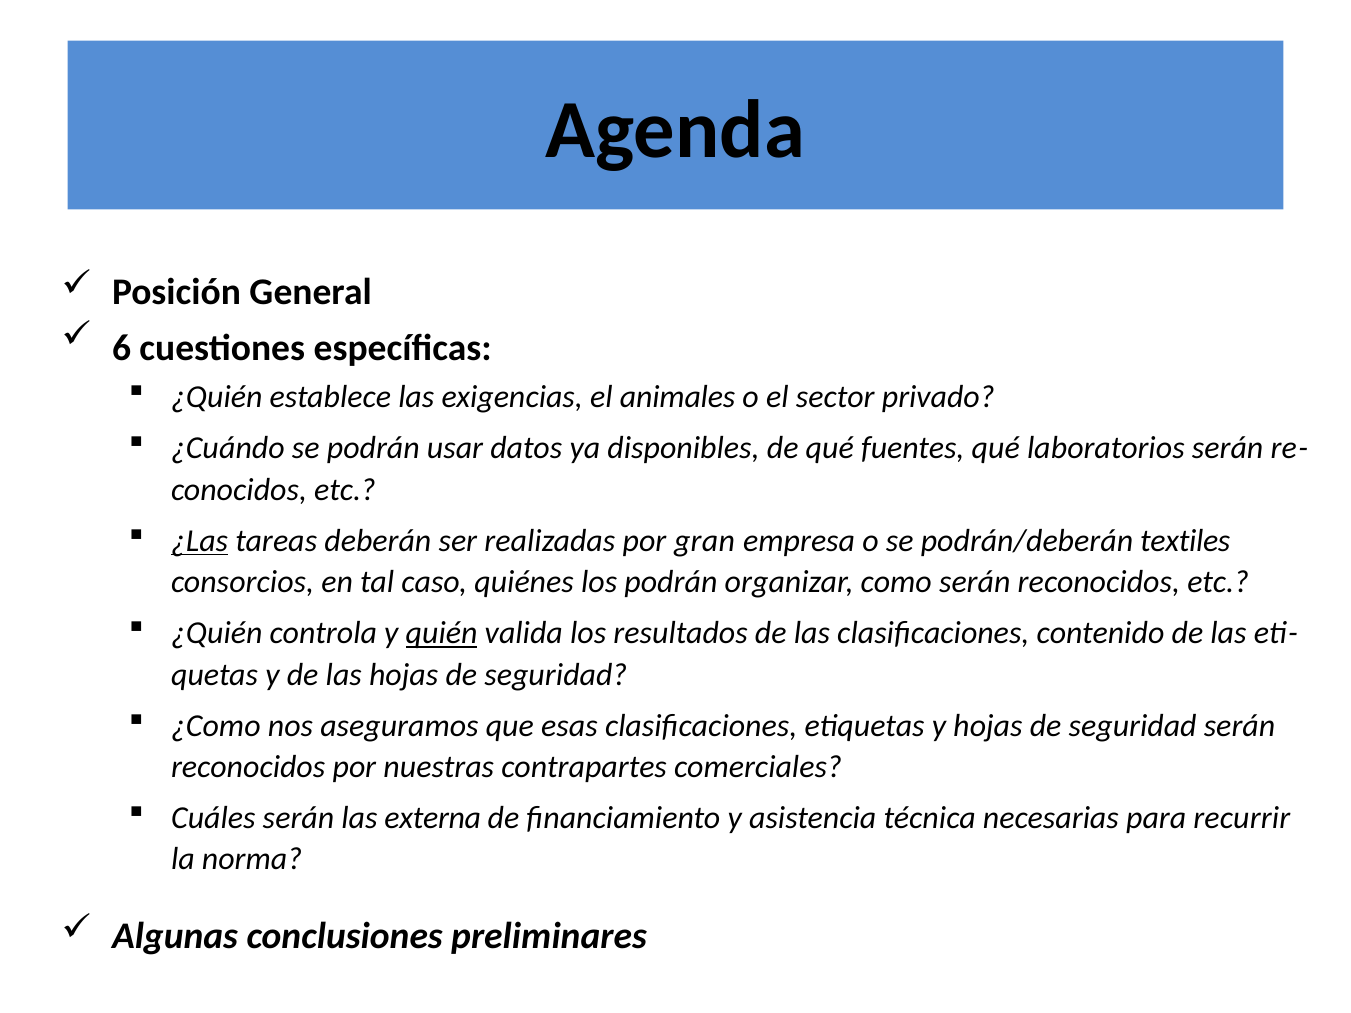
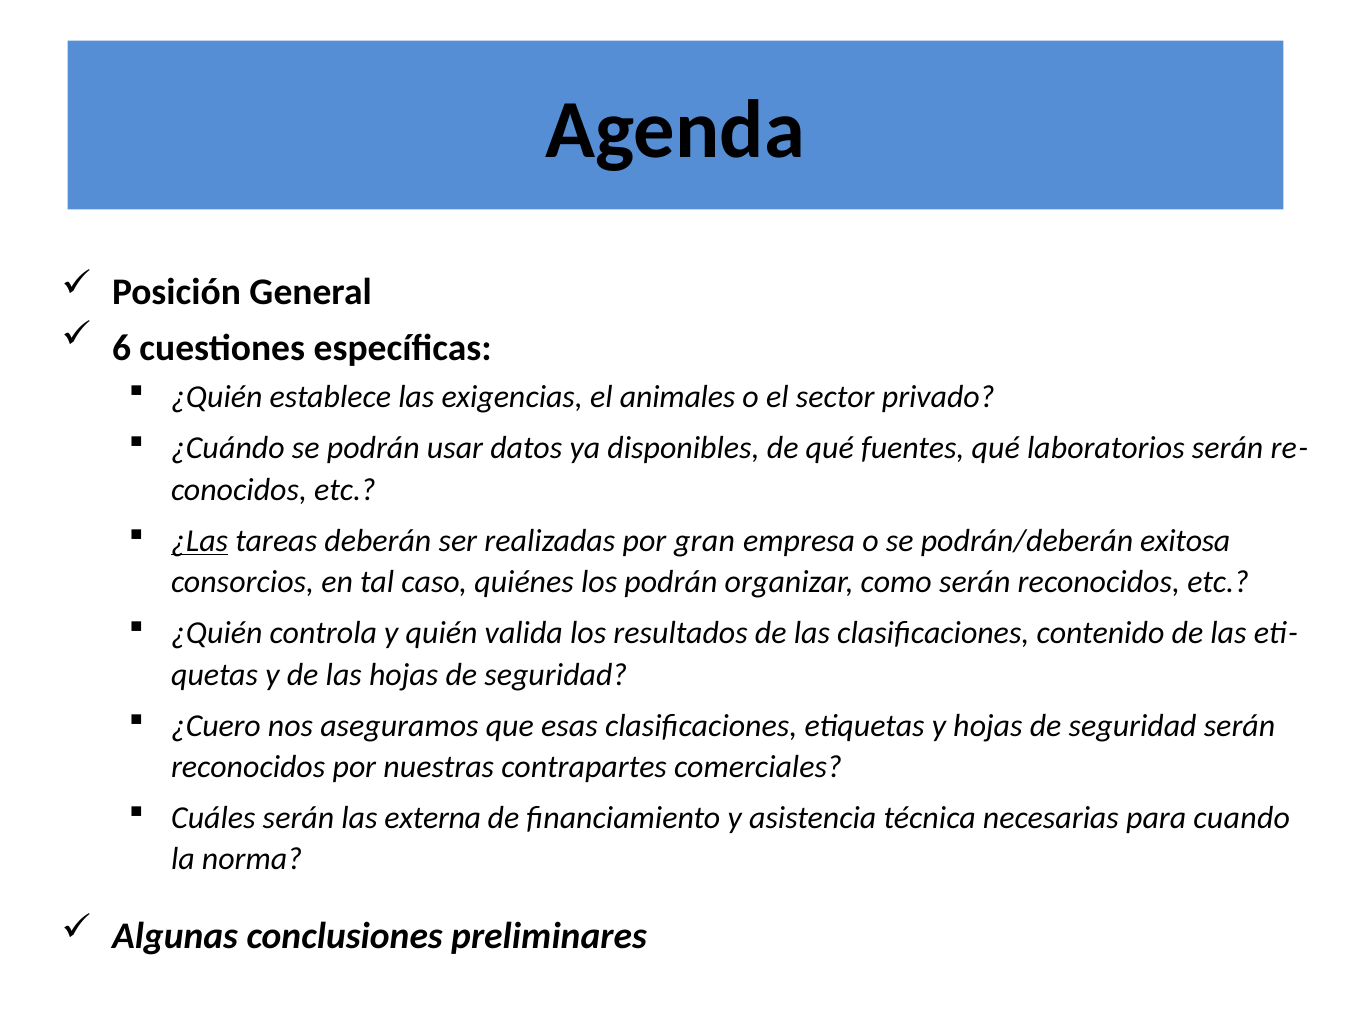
textiles: textiles -> exitosa
quién underline: present -> none
¿Como: ¿Como -> ¿Cuero
recurrir: recurrir -> cuando
